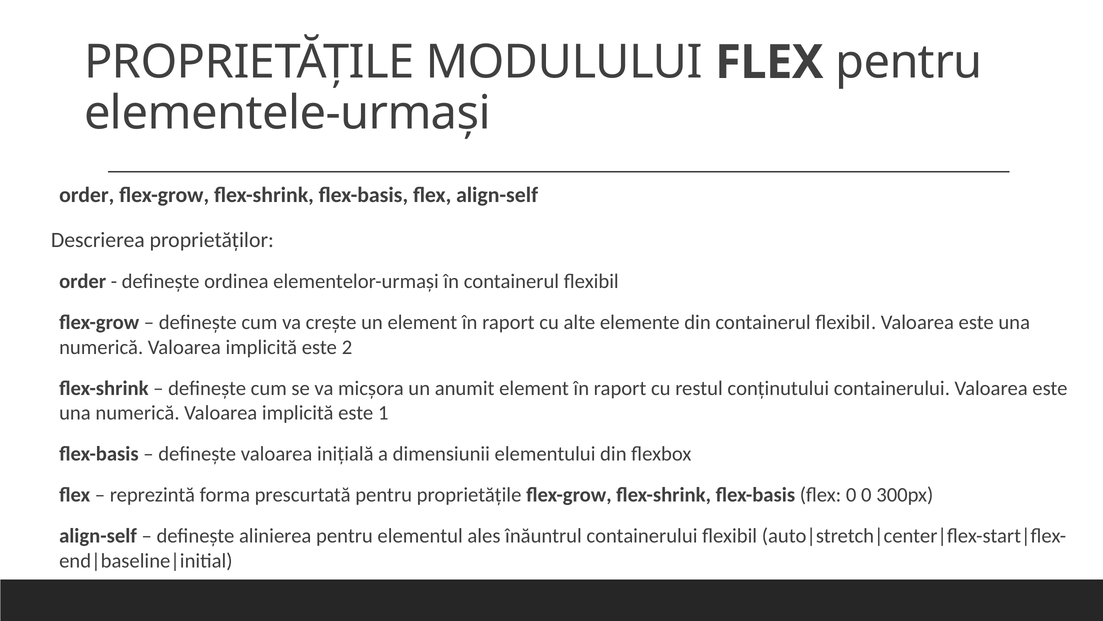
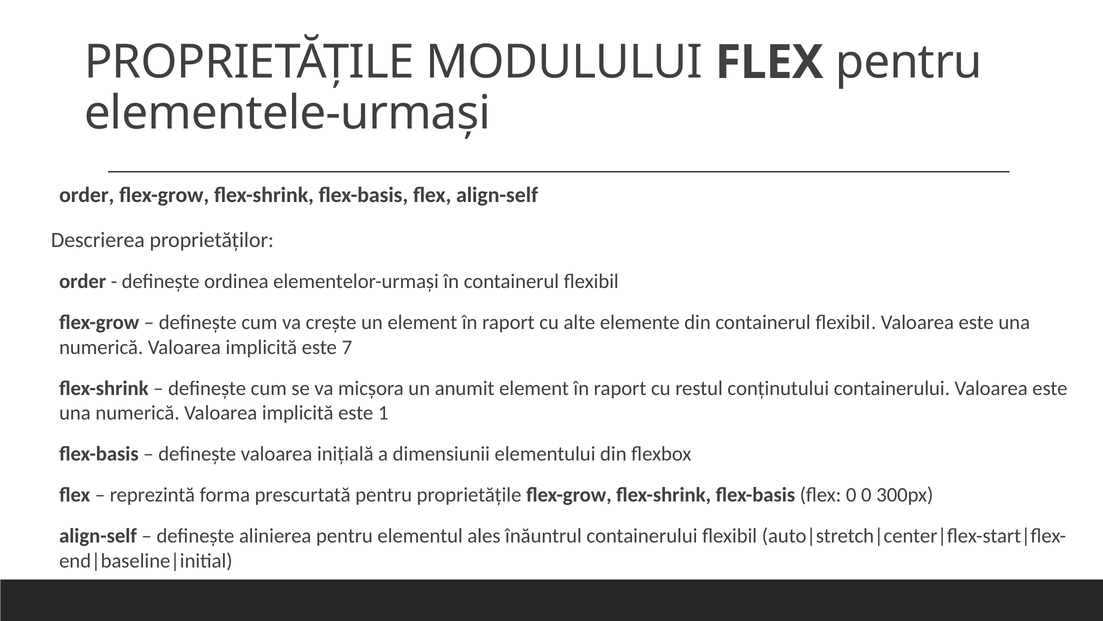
2: 2 -> 7
